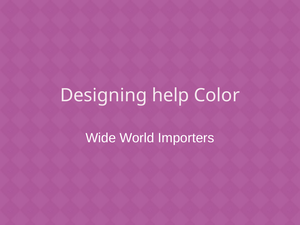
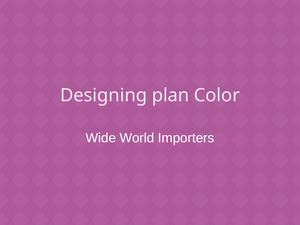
help: help -> plan
